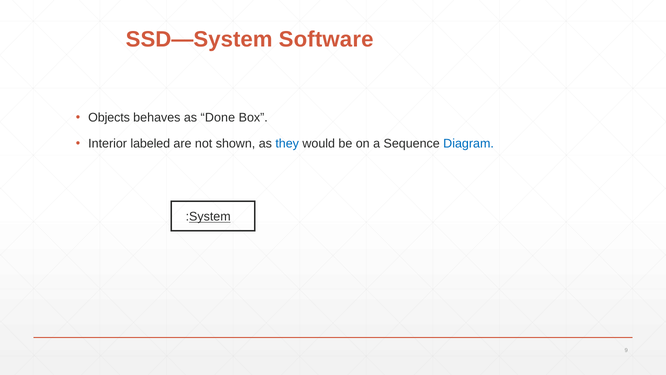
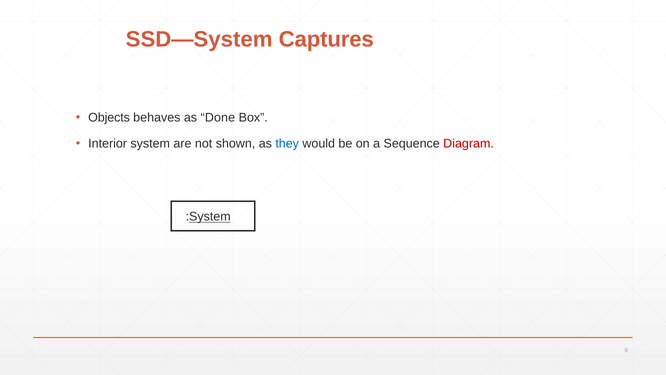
Software: Software -> Captures
labeled: labeled -> system
Diagram colour: blue -> red
